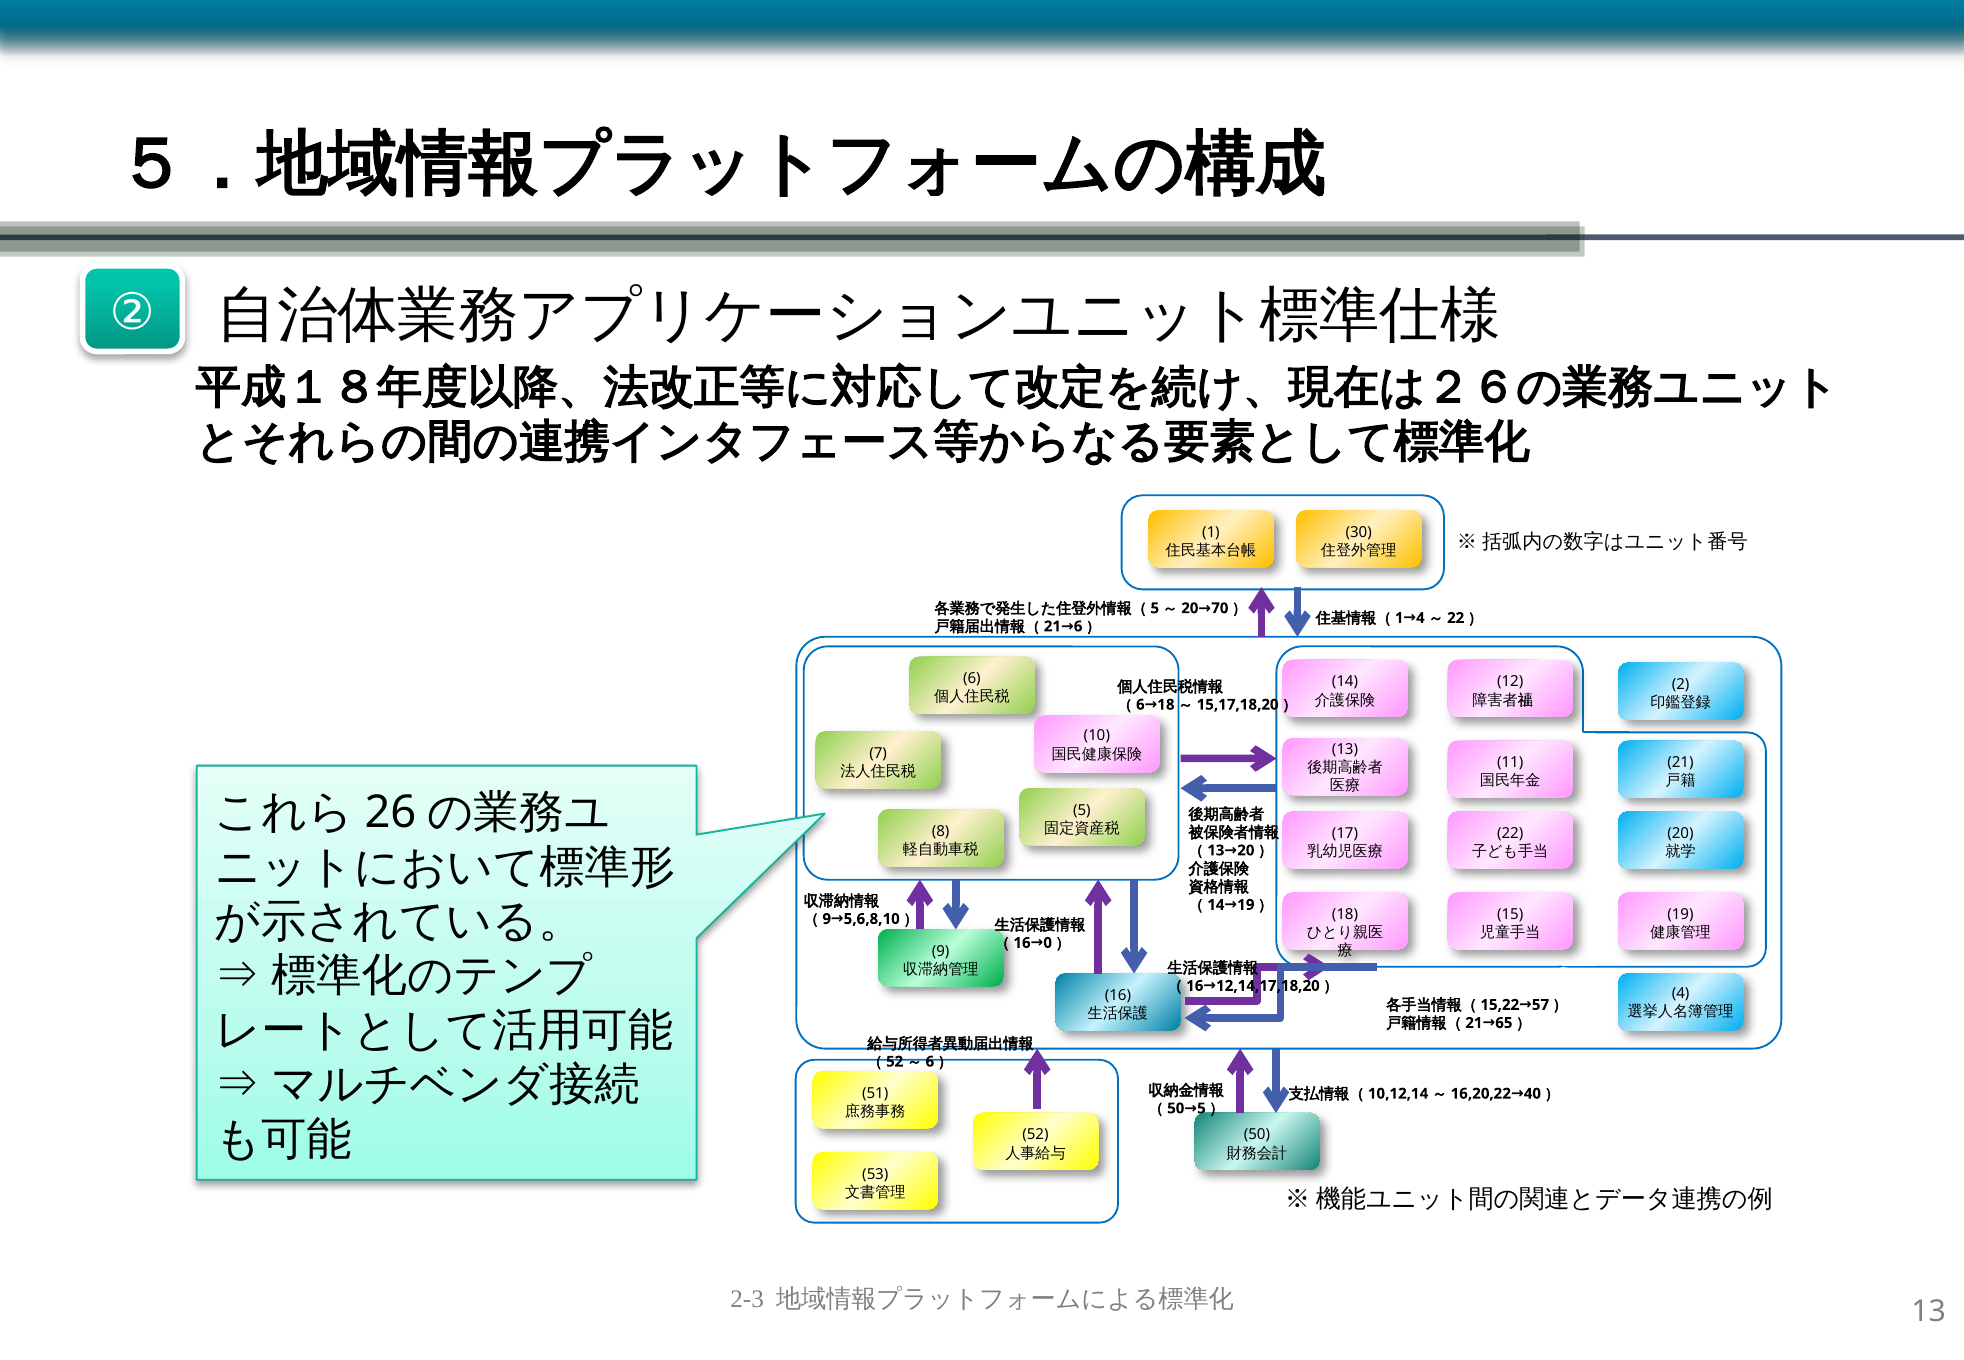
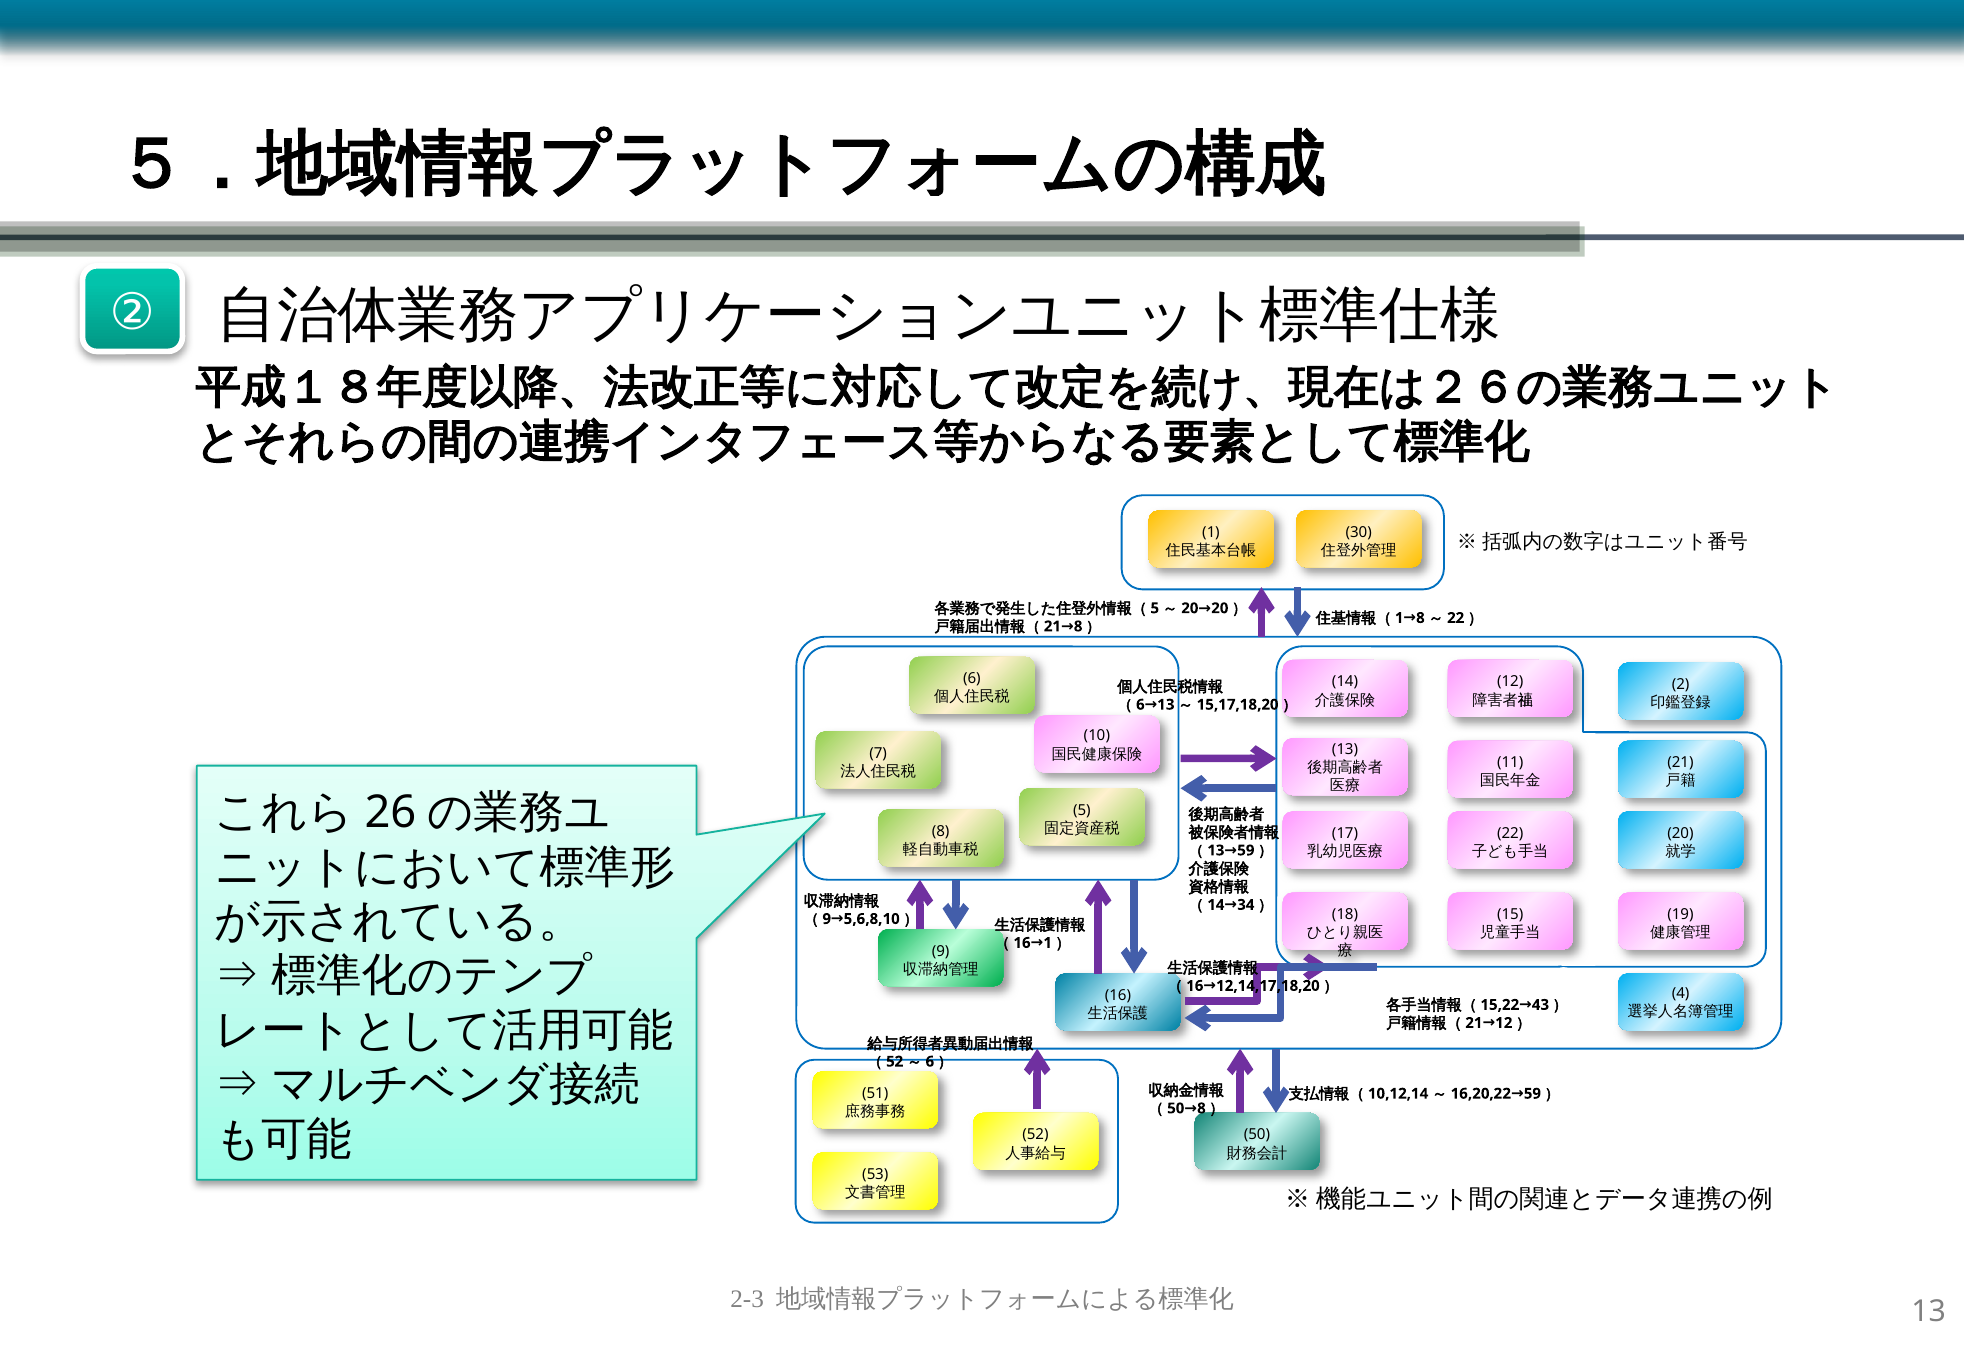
70 at (1220, 608): 70 -> 20
4 at (1420, 618): 4 -> 8
6 at (1078, 626): 6 -> 8
18 at (1166, 704): 18 -> 13
20 at (1246, 850): 20 -> 59
19 at (1246, 905): 19 -> 34
0 at (1048, 943): 0 -> 1
57: 57 -> 43
65 at (1504, 1023): 65 -> 12
40 at (1532, 1093): 40 -> 59
5 at (1201, 1108): 5 -> 8
